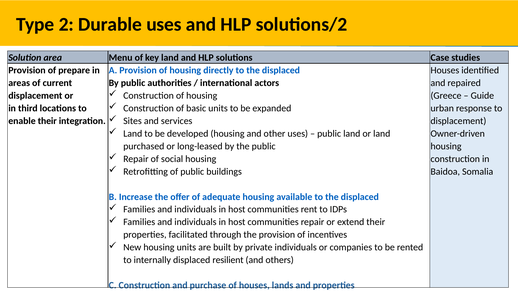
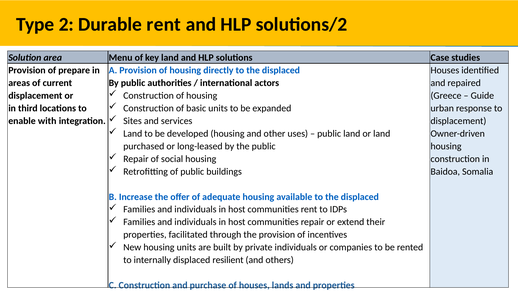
Durable uses: uses -> rent
enable their: their -> with
